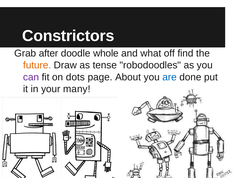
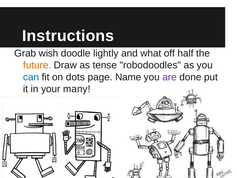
Constrictors: Constrictors -> Instructions
after: after -> wish
whole: whole -> lightly
find: find -> half
can colour: purple -> blue
About: About -> Name
are colour: blue -> purple
